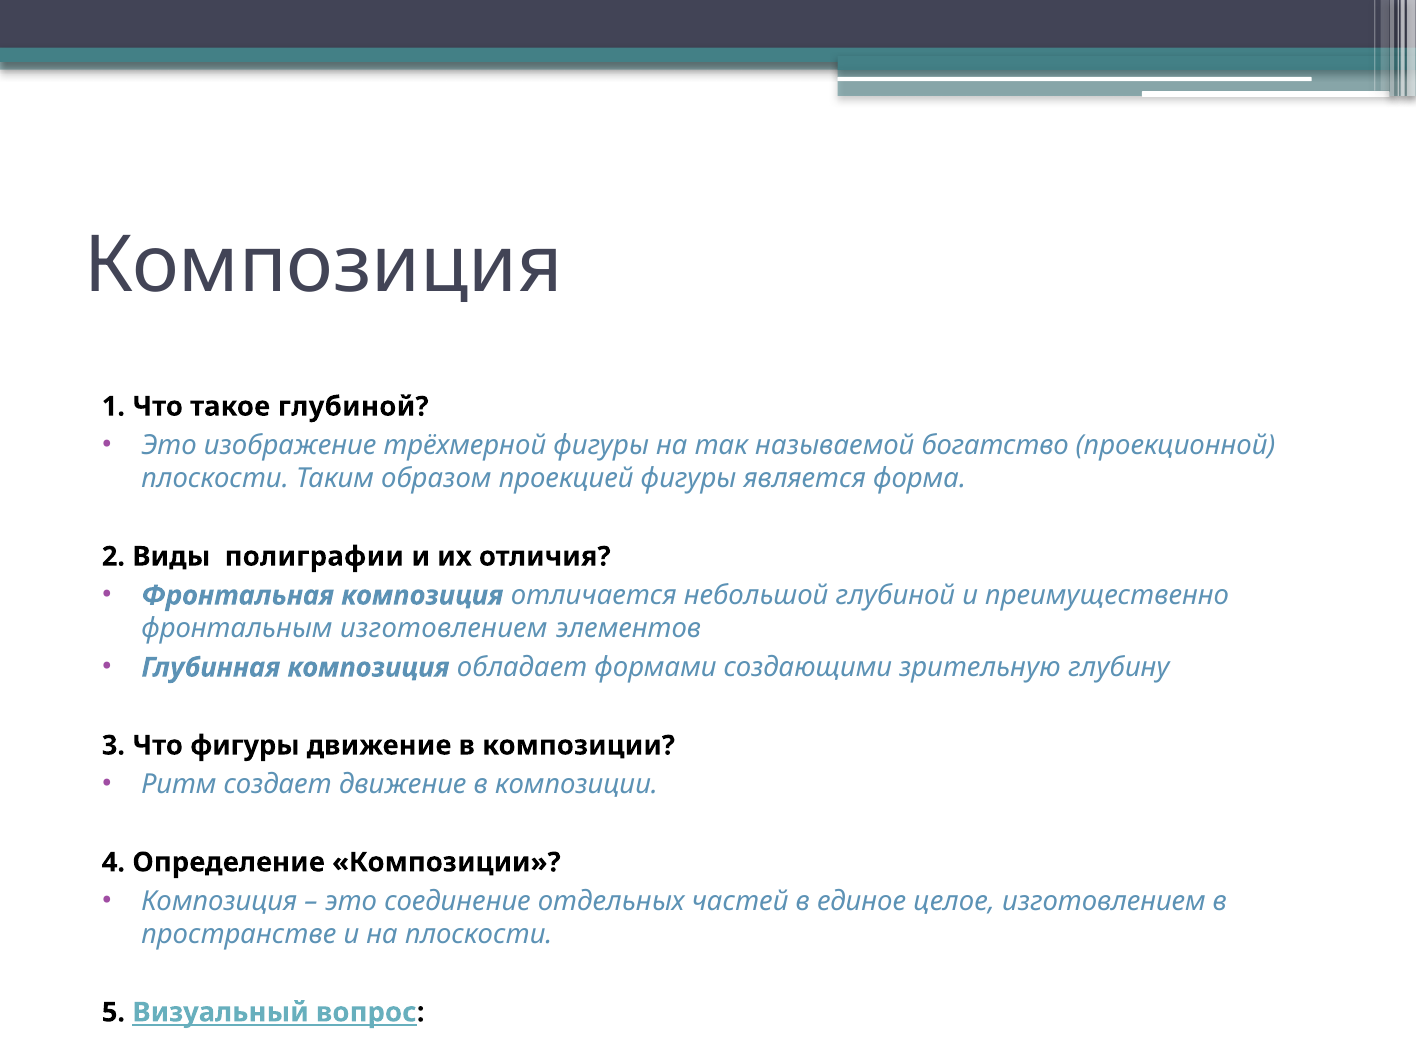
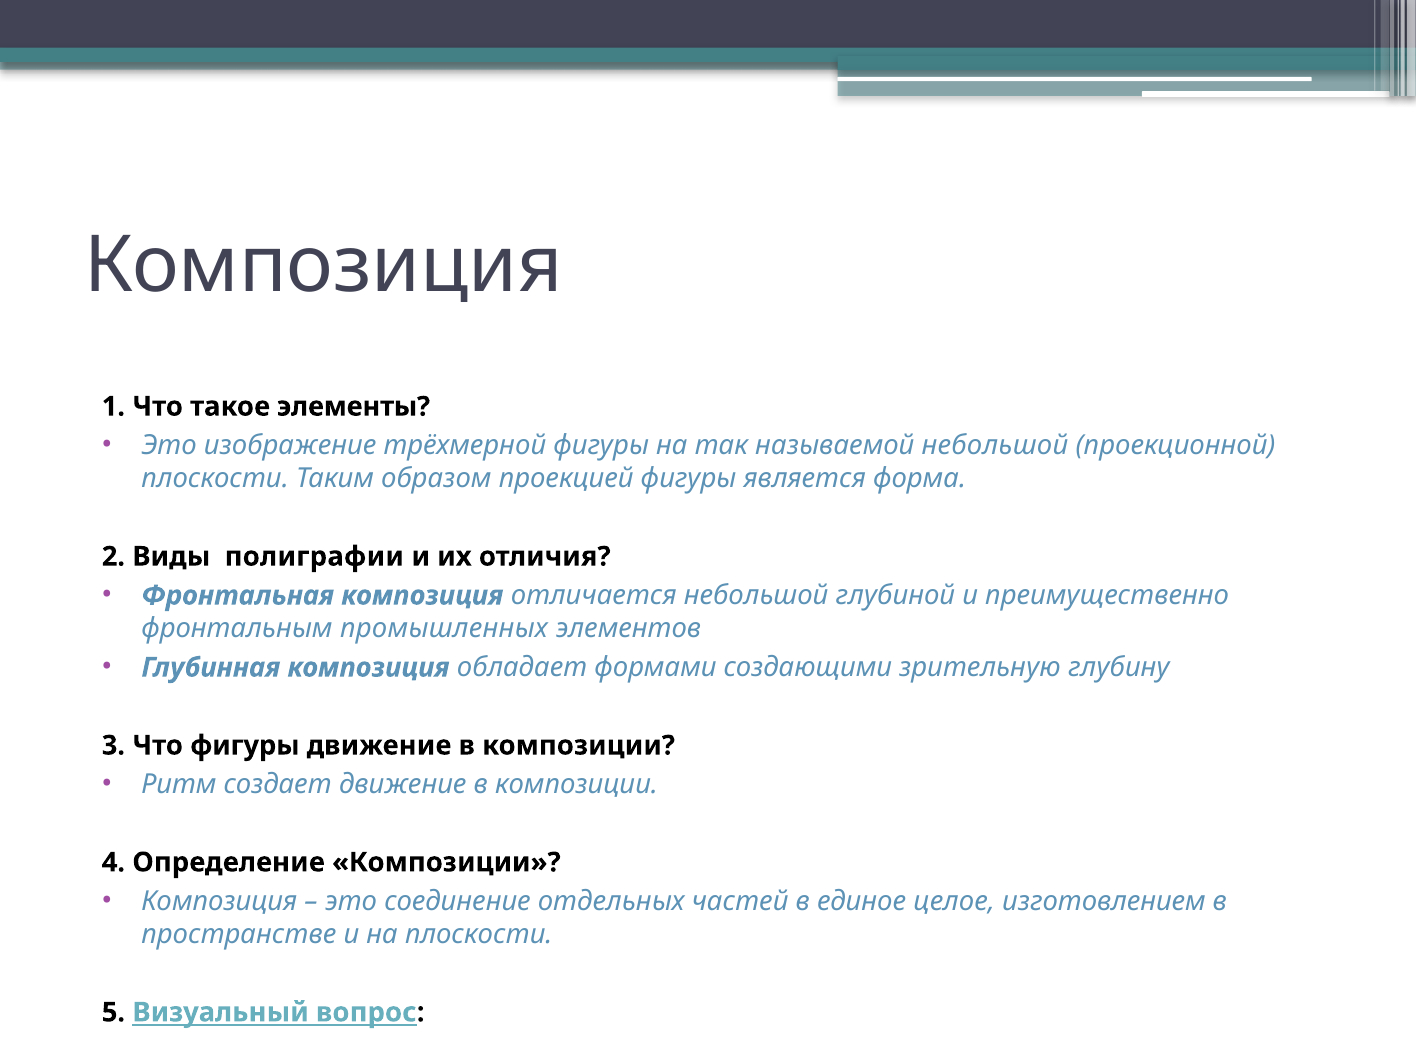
такое глубиной: глубиной -> элементы
называемой богатство: богатство -> небольшой
фронтальным изготовлением: изготовлением -> промышленных
